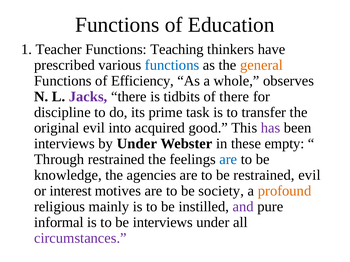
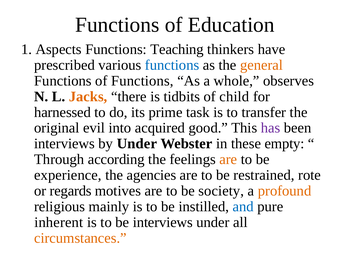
Teacher: Teacher -> Aspects
of Efficiency: Efficiency -> Functions
Jacks colour: purple -> orange
of there: there -> child
discipline: discipline -> harnessed
Through restrained: restrained -> according
are at (228, 160) colour: blue -> orange
knowledge: knowledge -> experience
restrained evil: evil -> rote
interest: interest -> regards
and colour: purple -> blue
informal: informal -> inherent
circumstances colour: purple -> orange
